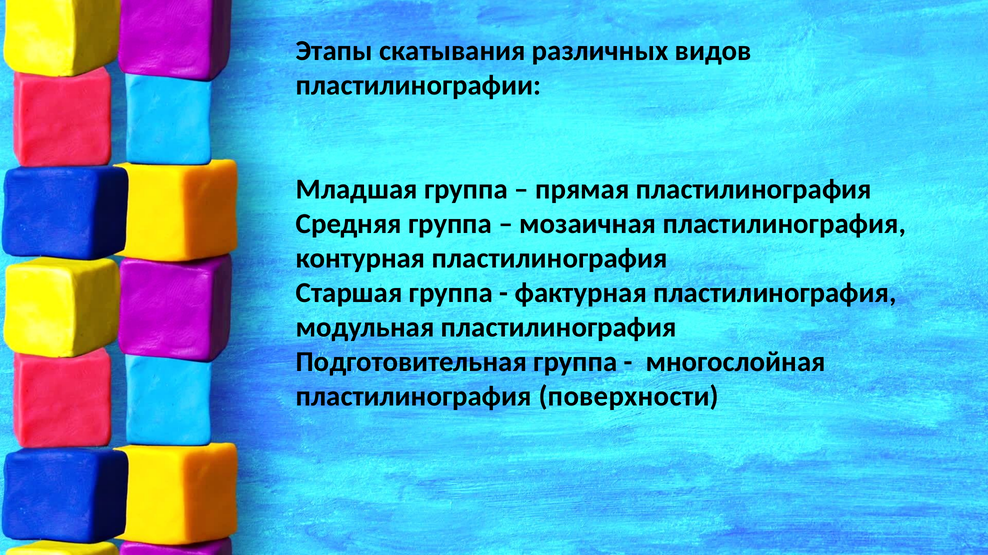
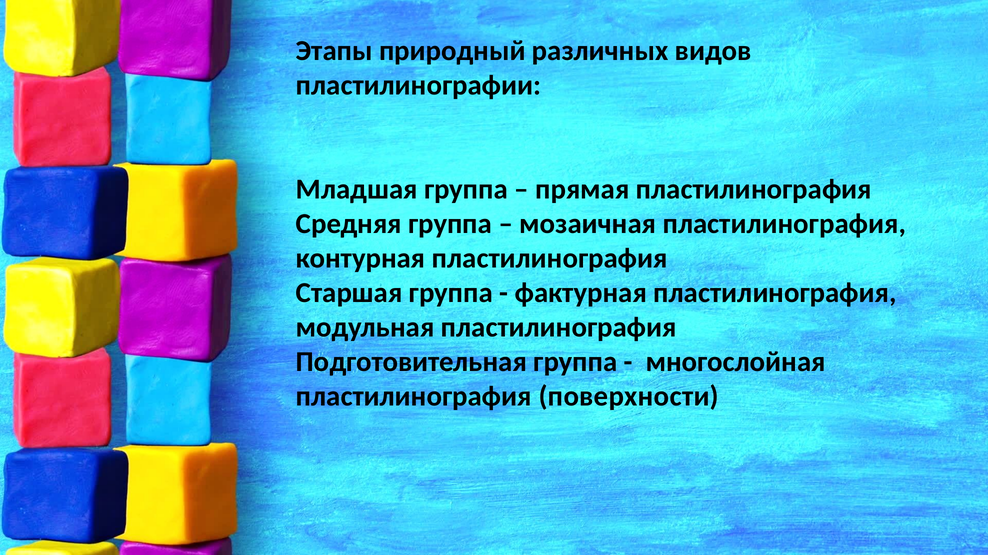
скатывания: скатывания -> природный
